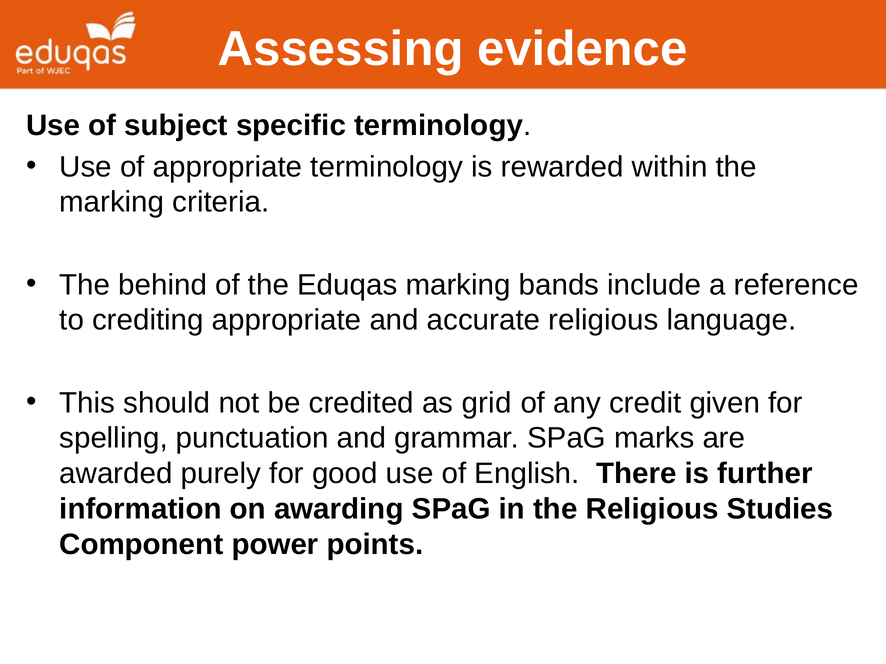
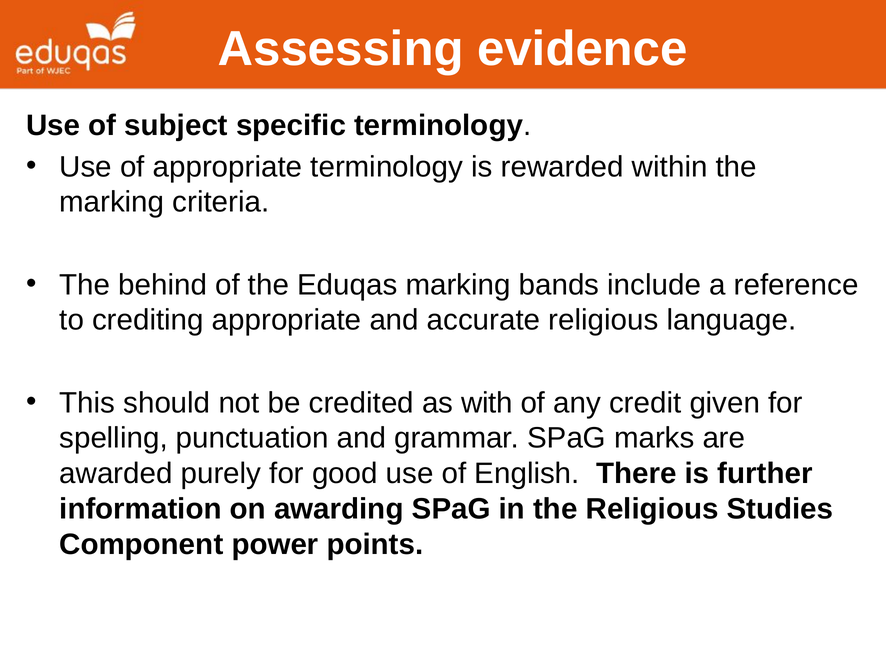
grid: grid -> with
